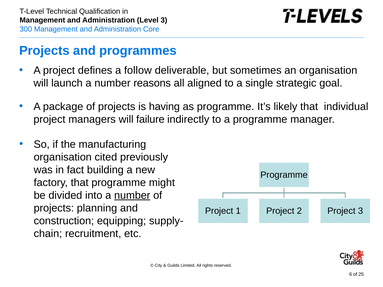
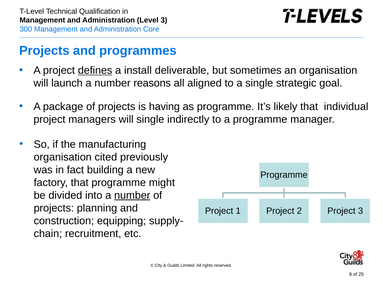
defines underline: none -> present
follow: follow -> install
will failure: failure -> single
